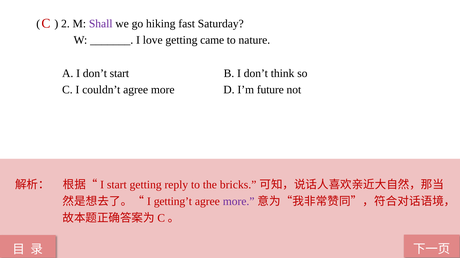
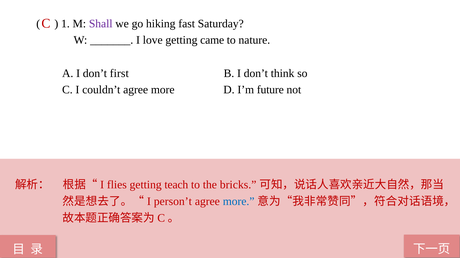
2: 2 -> 1
don’t start: start -> first
start at (117, 185): start -> flies
reply: reply -> teach
getting’t: getting’t -> person’t
more at (239, 202) colour: purple -> blue
